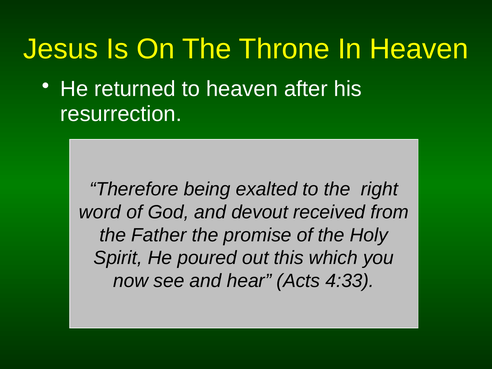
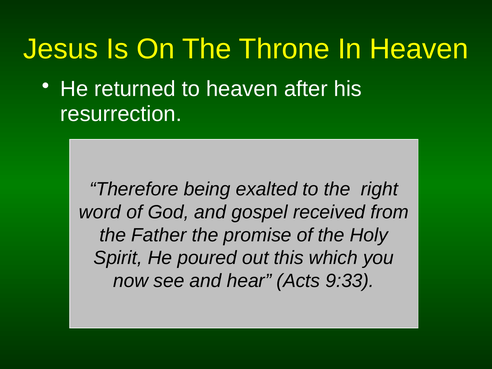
devout: devout -> gospel
4:33: 4:33 -> 9:33
